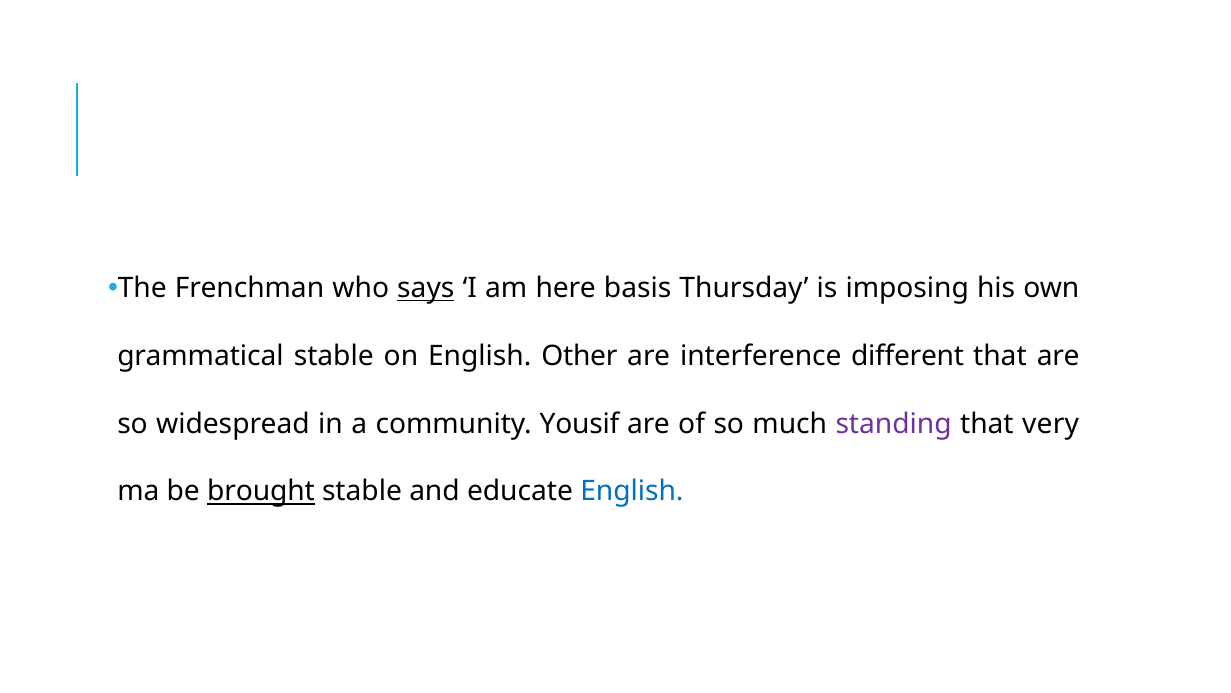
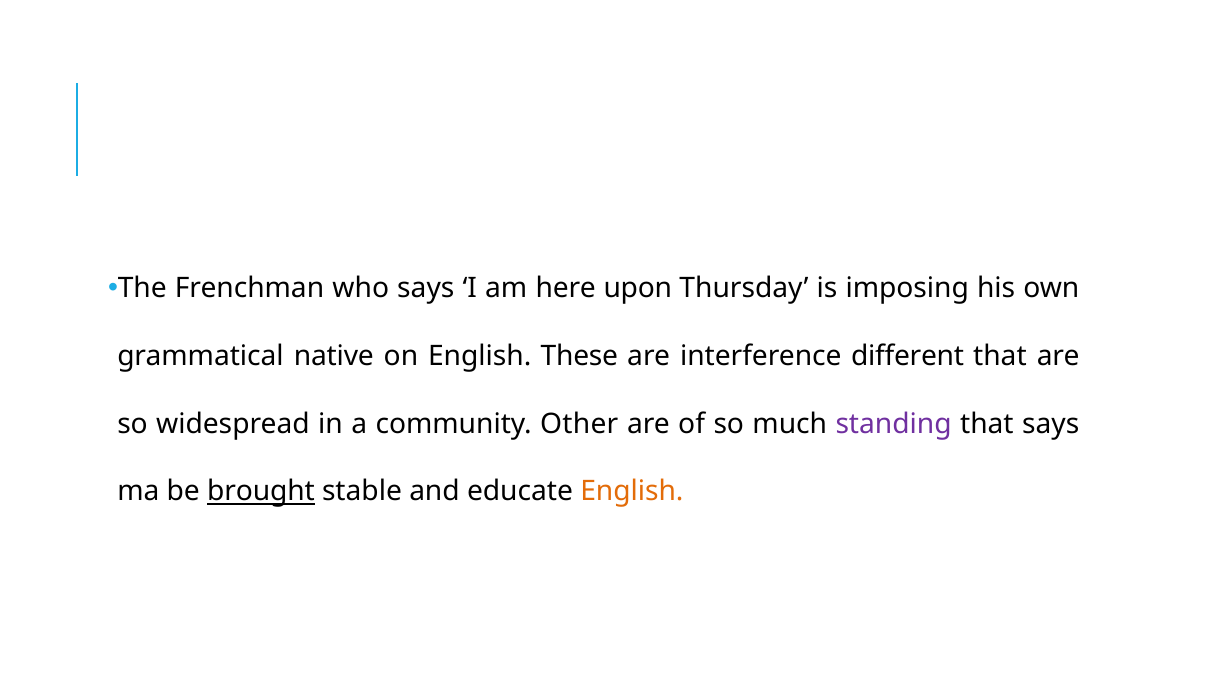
says at (426, 288) underline: present -> none
basis: basis -> upon
grammatical stable: stable -> native
Other: Other -> These
Yousif: Yousif -> Other
that very: very -> says
English at (632, 491) colour: blue -> orange
